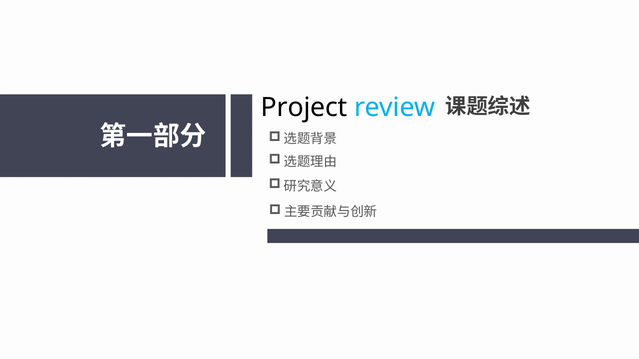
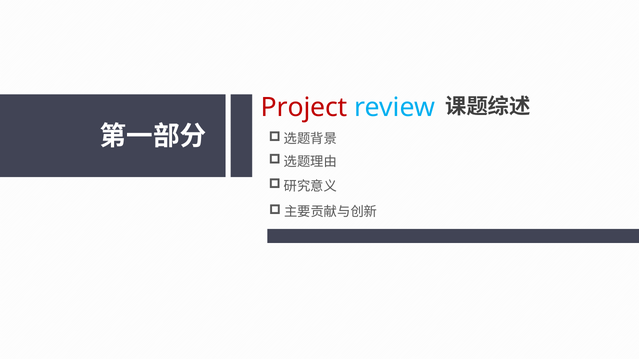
Project colour: black -> red
